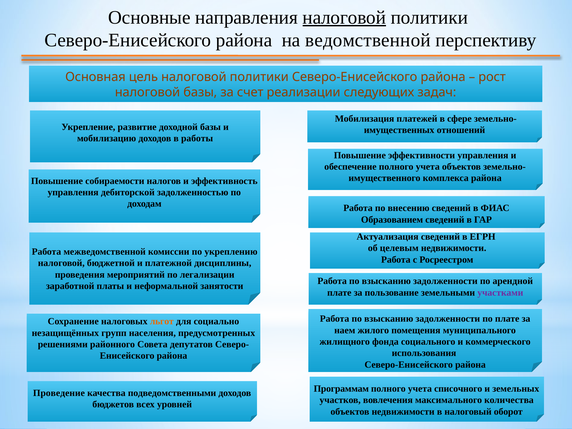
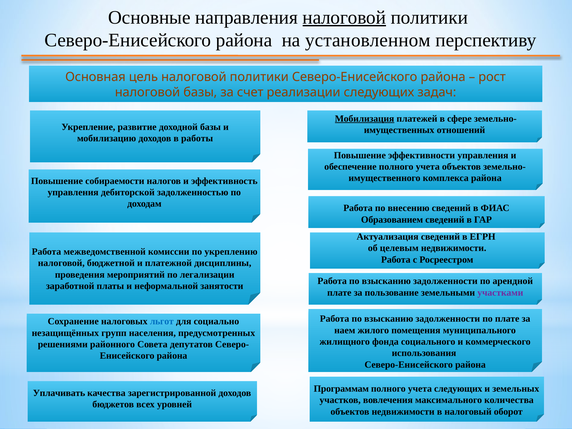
ведомственной: ведомственной -> установленном
Мобилизация underline: none -> present
льгот colour: orange -> blue
учета списочного: списочного -> следующих
Проведение: Проведение -> Уплачивать
подведомственными: подведомственными -> зарегистрированной
